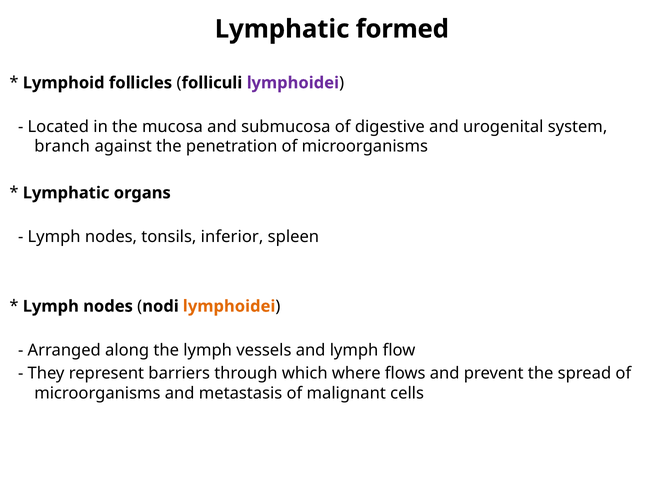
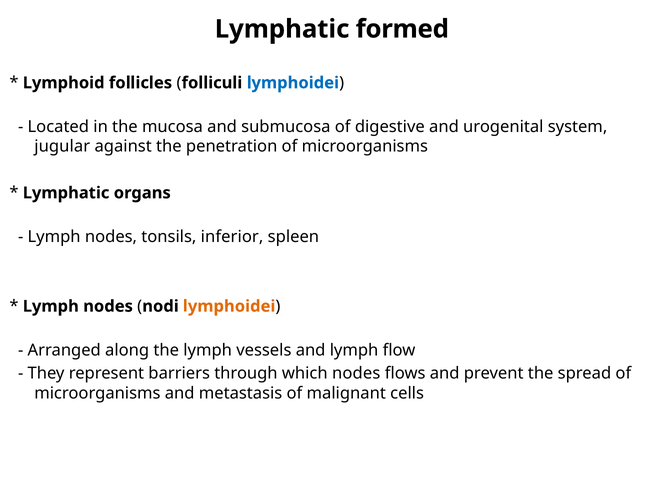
lymphoidei at (293, 83) colour: purple -> blue
branch: branch -> jugular
which where: where -> nodes
